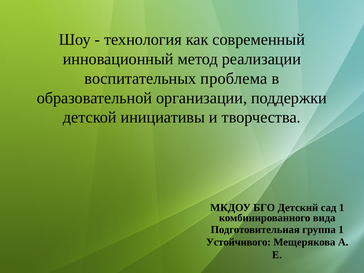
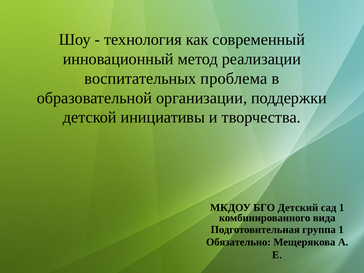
Устойчивого: Устойчивого -> Обязательно
